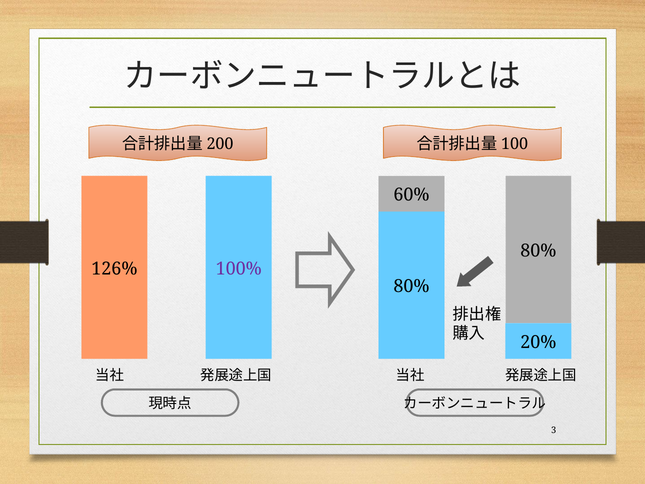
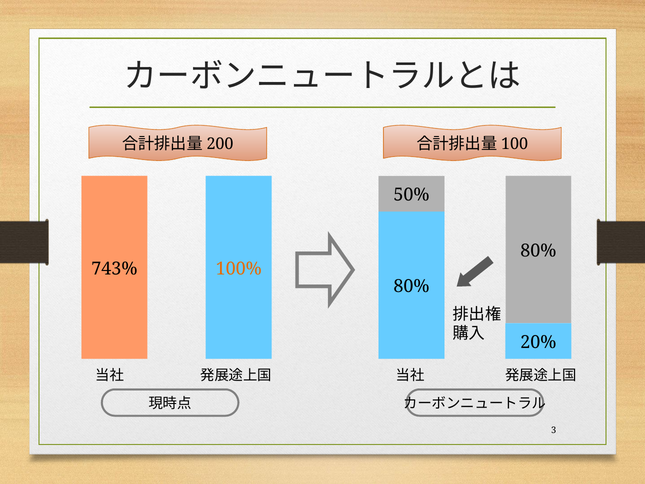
60%: 60% -> 50%
126%: 126% -> 743%
100% colour: purple -> orange
